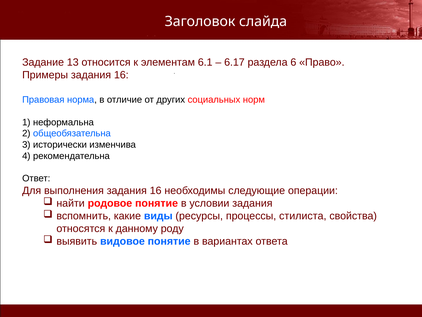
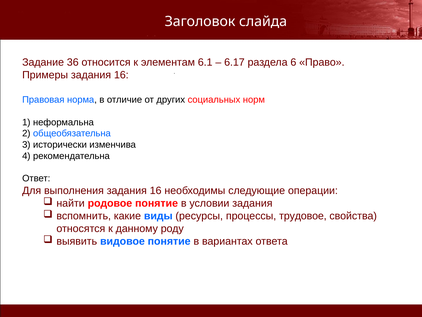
13: 13 -> 36
стилиста: стилиста -> трудовое
